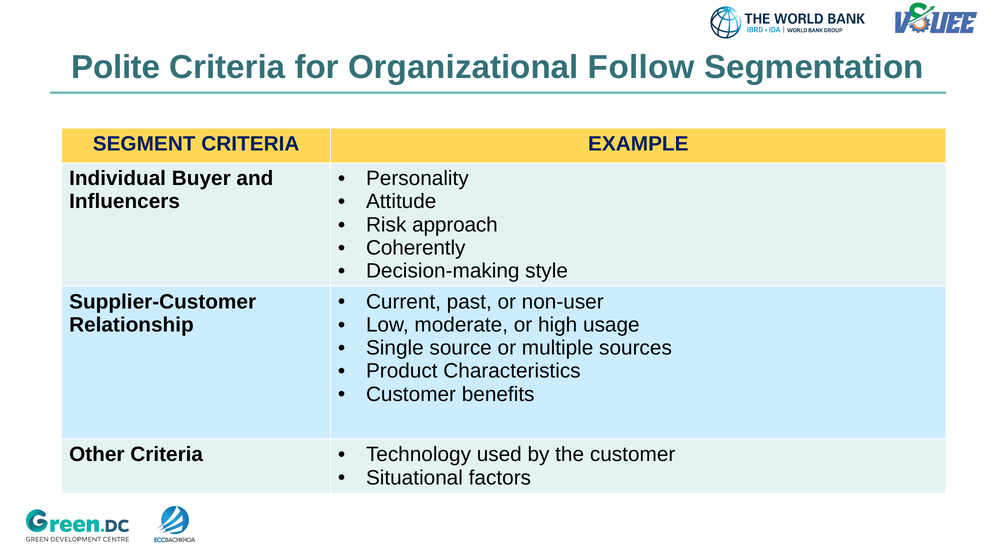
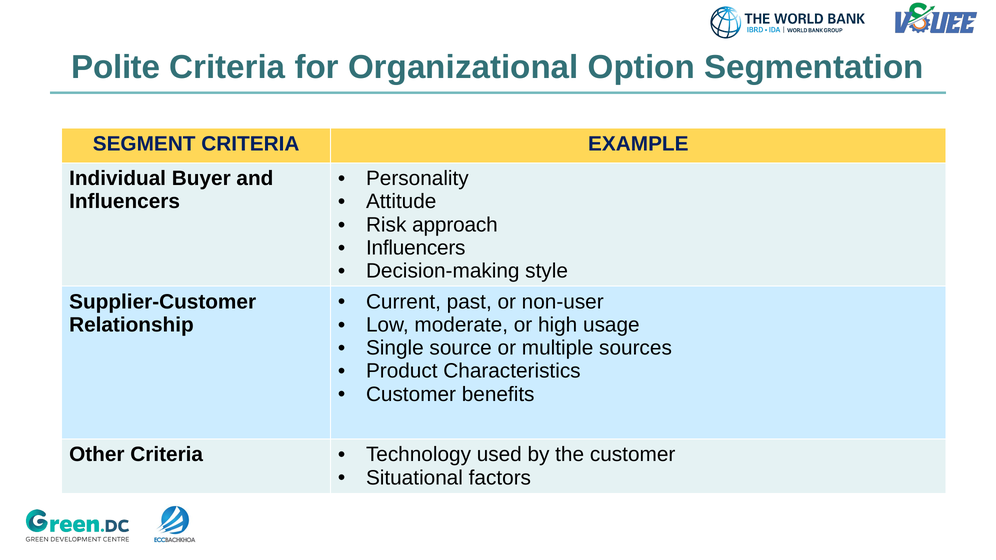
Follow: Follow -> Option
Coherently at (416, 248): Coherently -> Influencers
